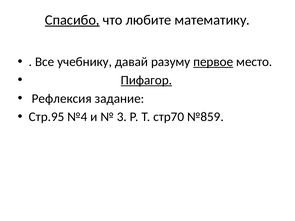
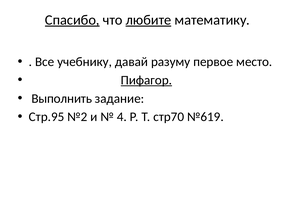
любите underline: none -> present
первое underline: present -> none
Рефлексия: Рефлексия -> Выполнить
№4: №4 -> №2
3: 3 -> 4
№859: №859 -> №619
